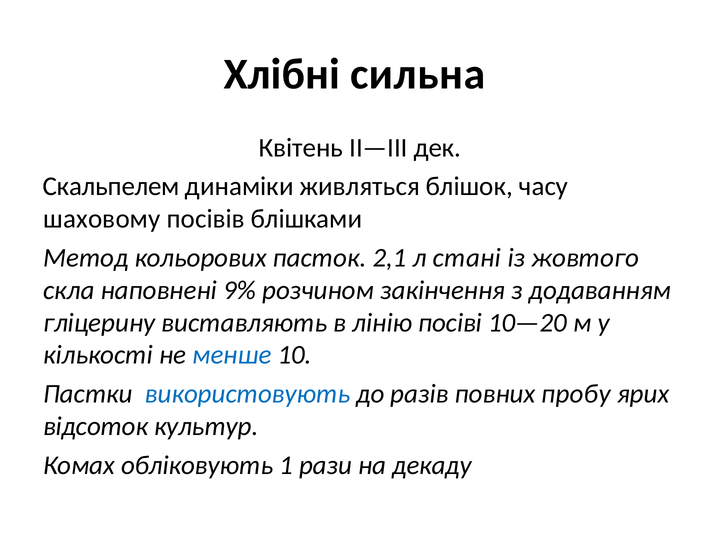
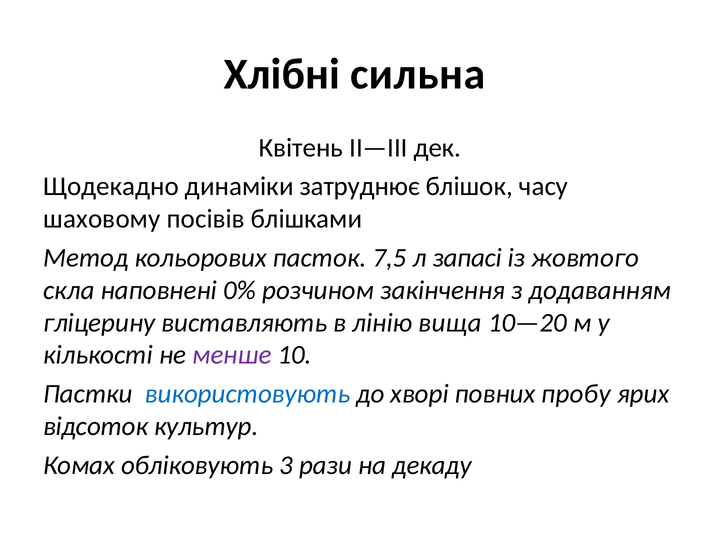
Скальпелем: Скальпелем -> Щодекадно
живляться: живляться -> затруднює
2,1: 2,1 -> 7,5
стані: стані -> запасі
9%: 9% -> 0%
посіві: посіві -> вища
менше colour: blue -> purple
разів: разів -> хворі
1: 1 -> 3
